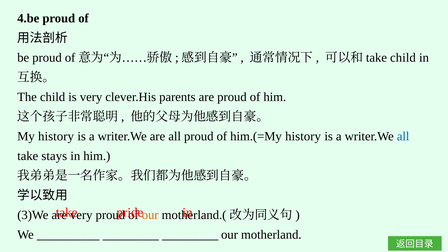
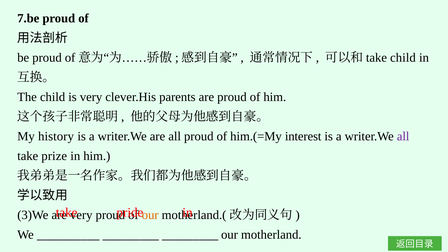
4.be: 4.be -> 7.be
him.(=My history: history -> interest
all at (403, 136) colour: blue -> purple
stays: stays -> prize
